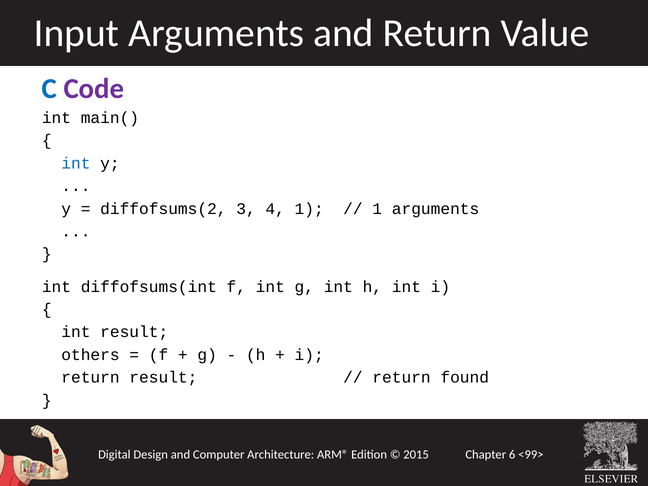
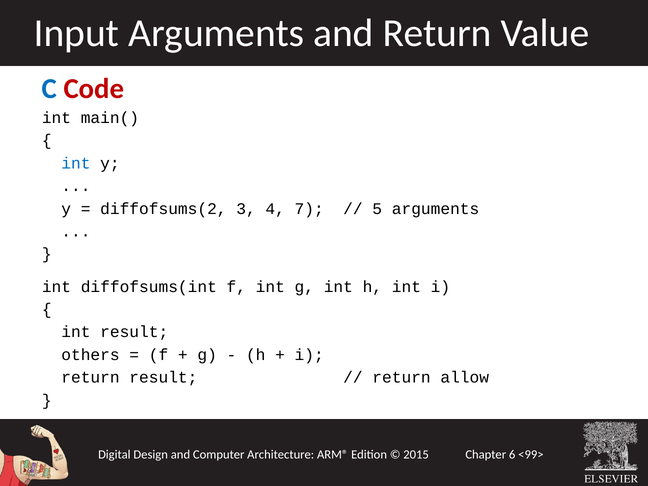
Code colour: purple -> red
4 1: 1 -> 7
1 at (377, 209): 1 -> 5
found: found -> allow
